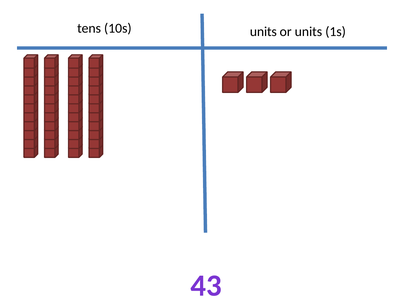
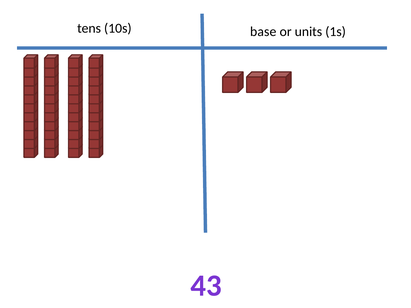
10s units: units -> base
